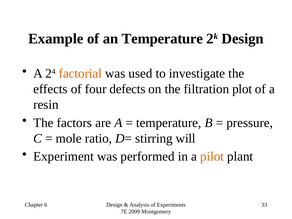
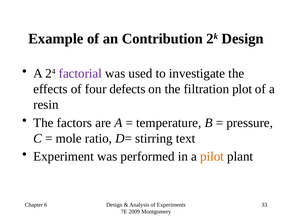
an Temperature: Temperature -> Contribution
factorial colour: orange -> purple
will: will -> text
